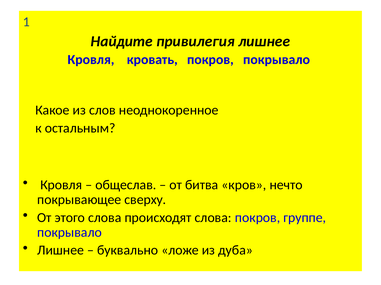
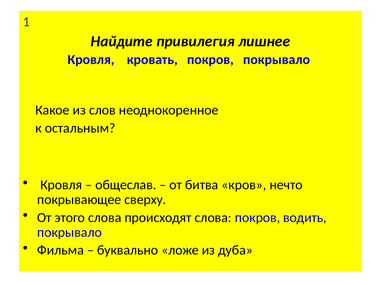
группе: группе -> водить
Лишнее at (61, 251): Лишнее -> Фильма
